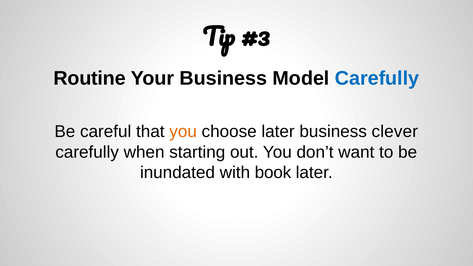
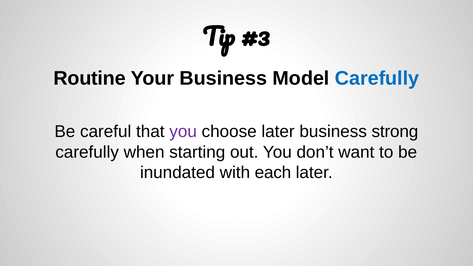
you at (183, 132) colour: orange -> purple
clever: clever -> strong
book: book -> each
